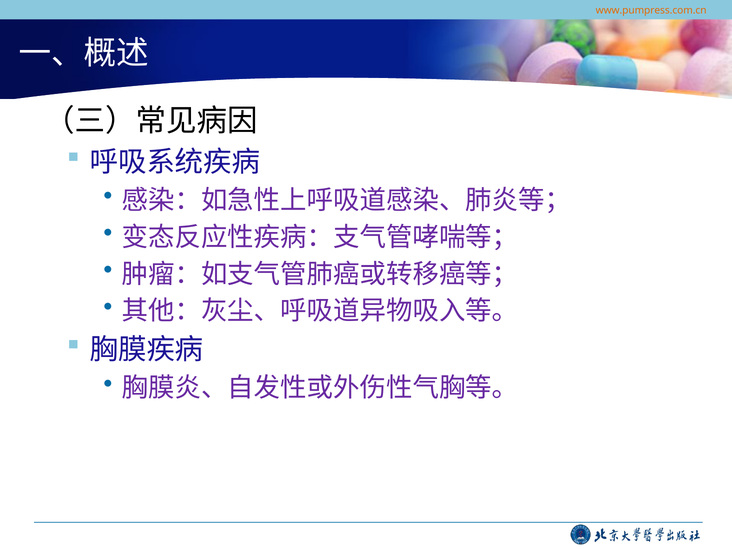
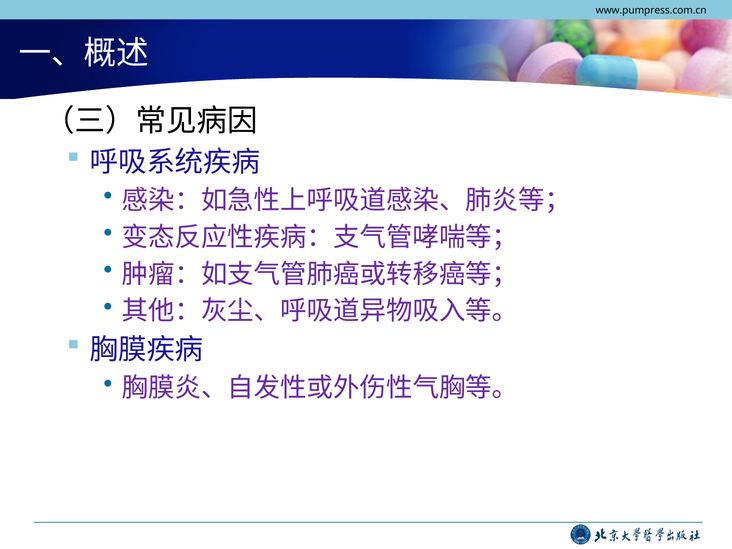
www.pumpress.com.cn colour: orange -> black
